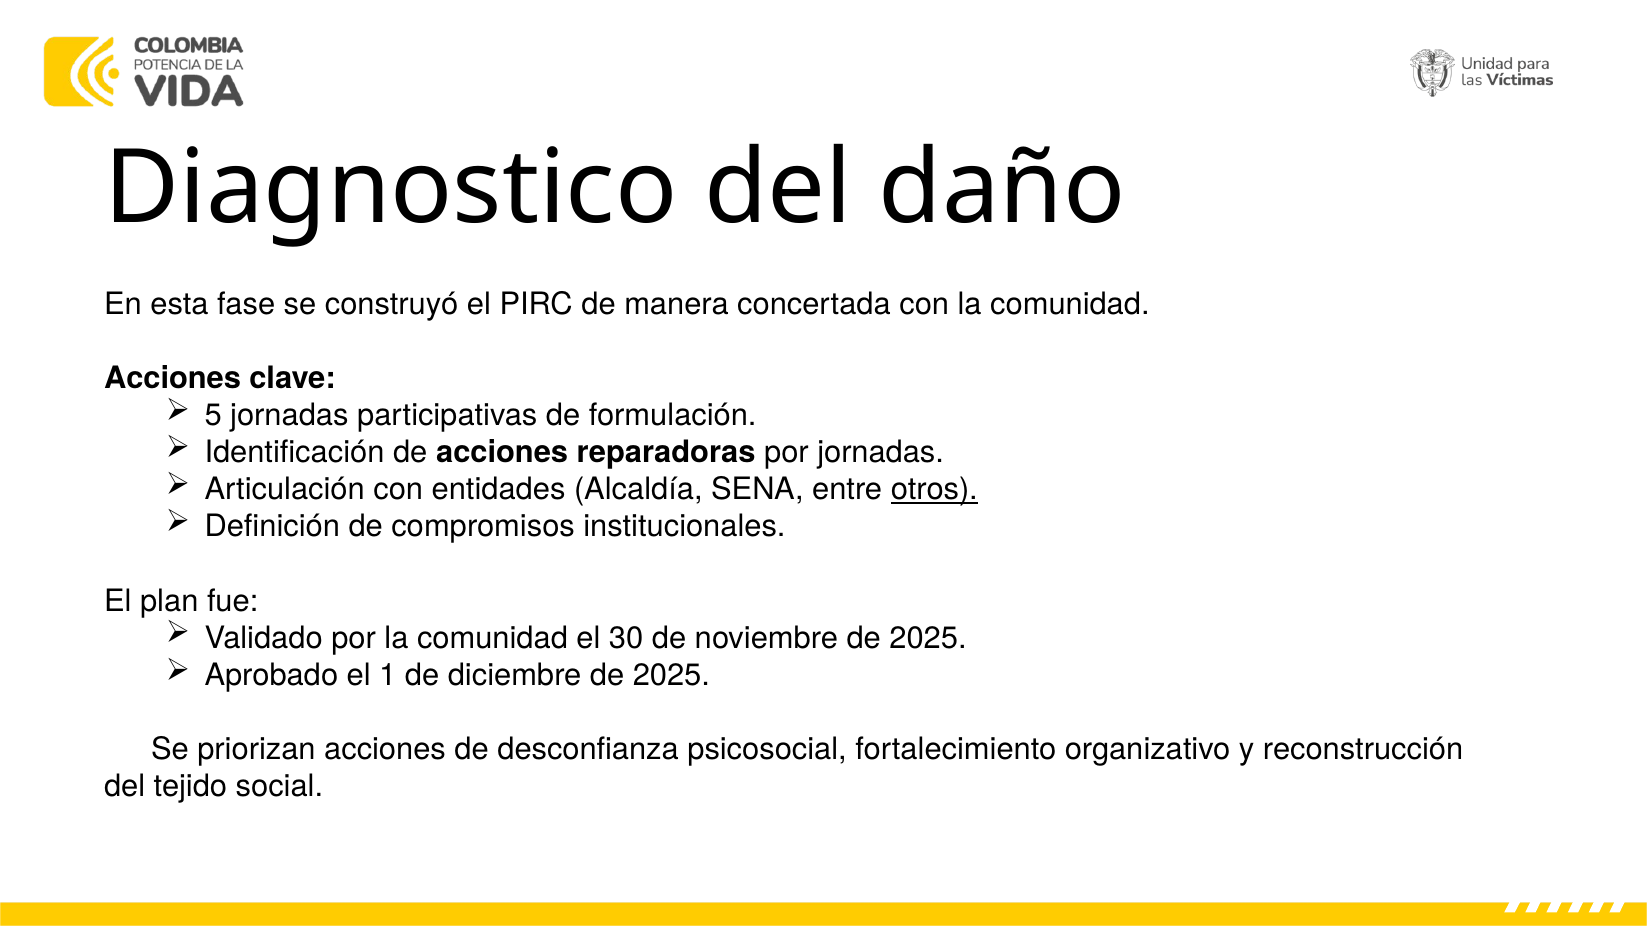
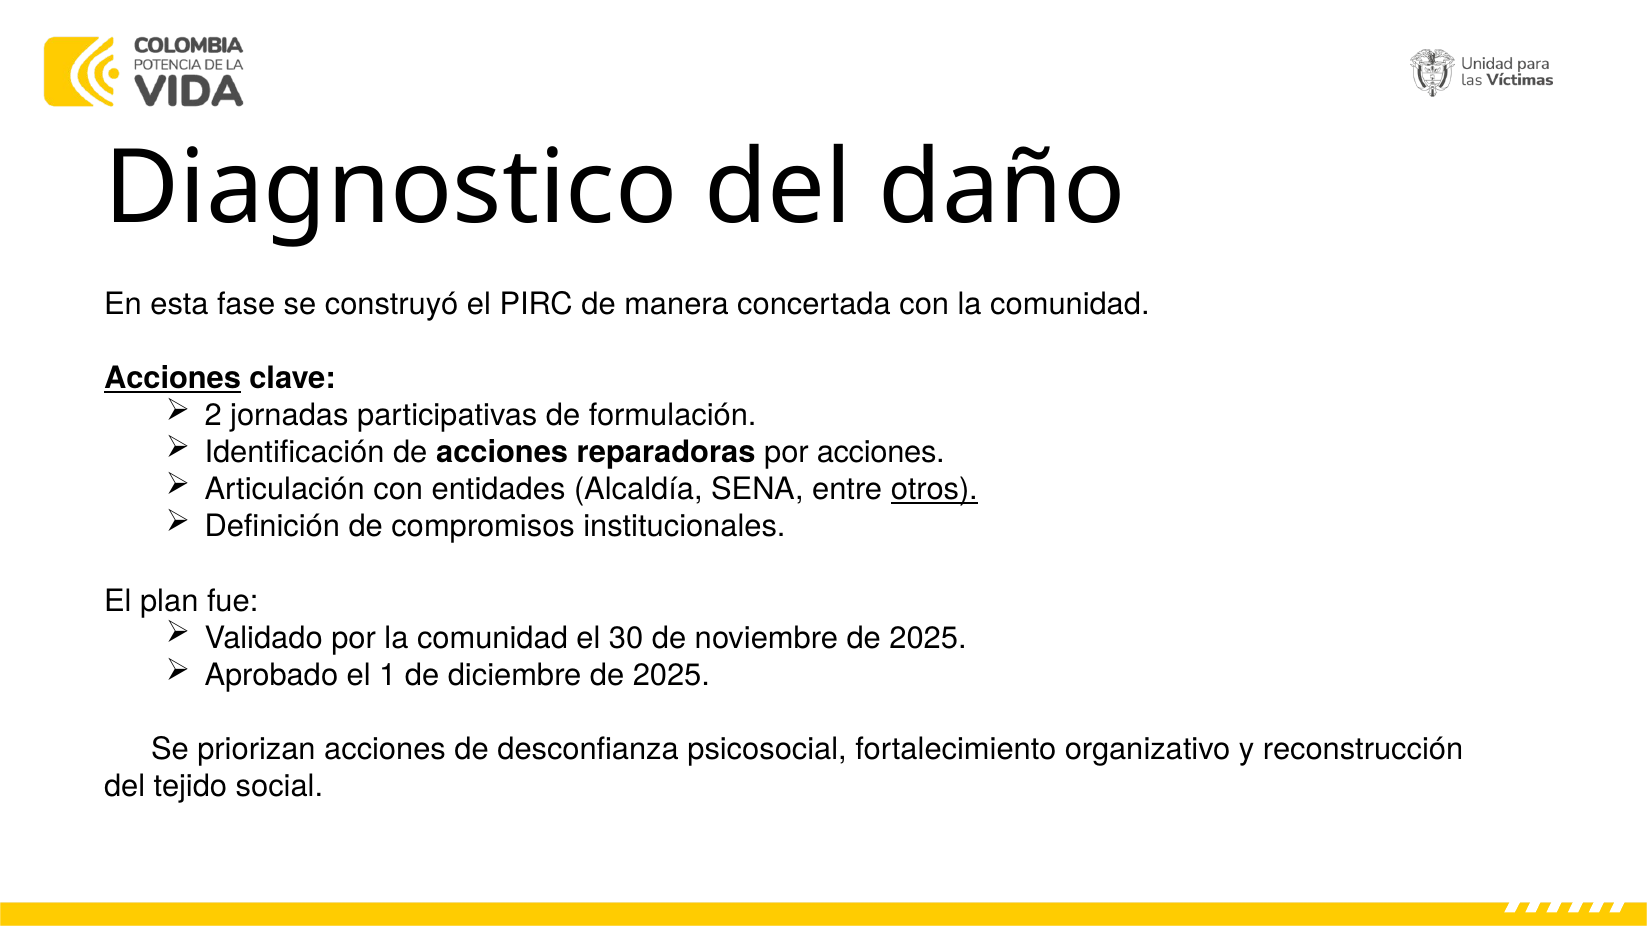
Acciones at (173, 379) underline: none -> present
5: 5 -> 2
por jornadas: jornadas -> acciones
